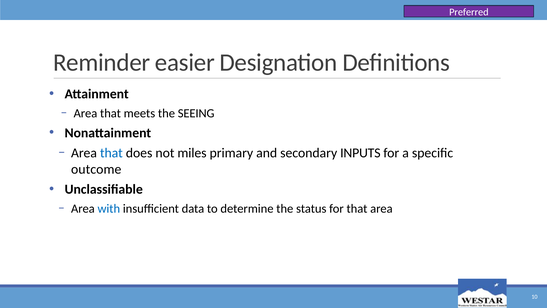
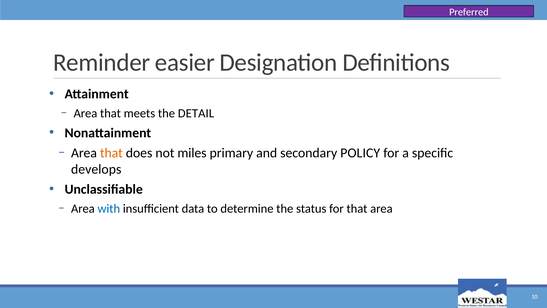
SEEING: SEEING -> DETAIL
that at (111, 153) colour: blue -> orange
INPUTS: INPUTS -> POLICY
outcome: outcome -> develops
